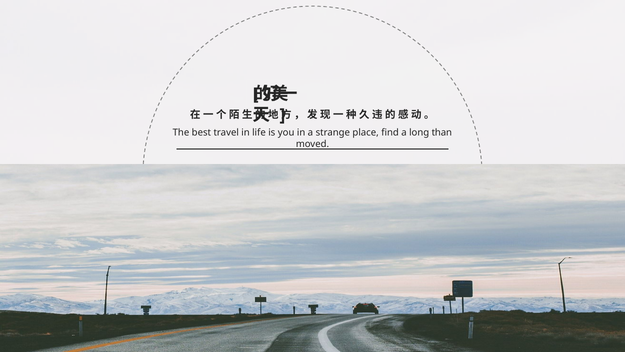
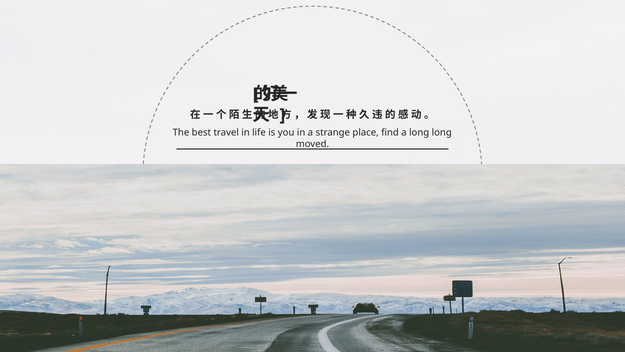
long than: than -> long
